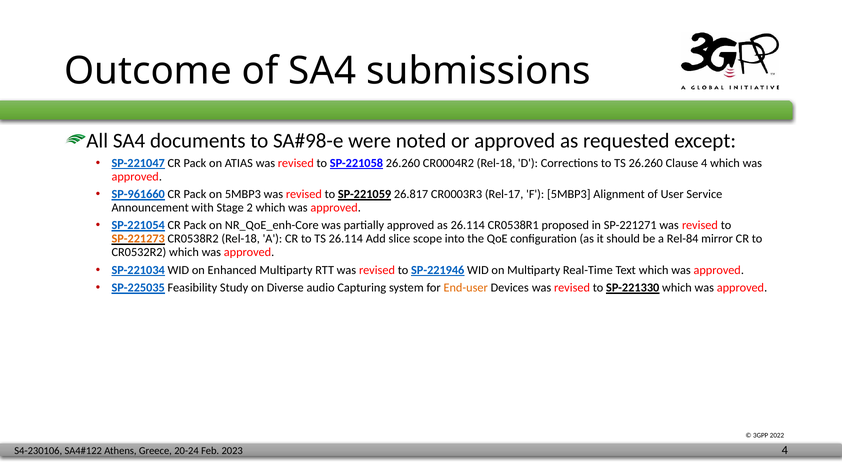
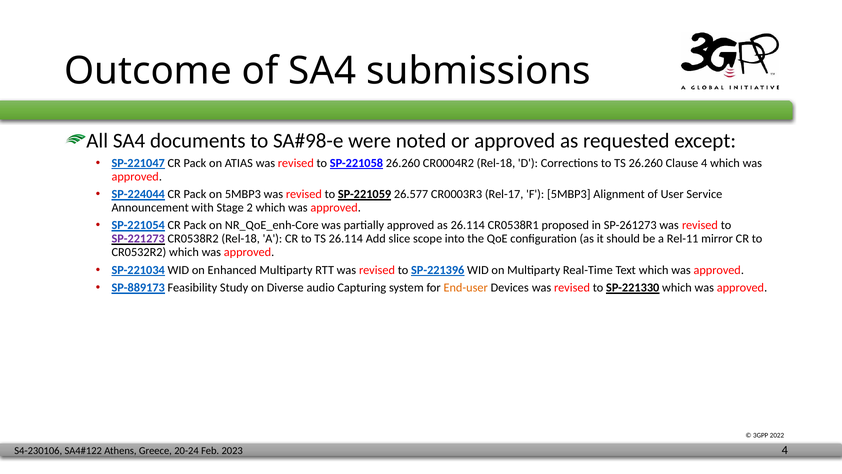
SP-961660: SP-961660 -> SP-224044
26.817: 26.817 -> 26.577
SP-221271: SP-221271 -> SP-261273
SP-221273 colour: orange -> purple
Rel-84: Rel-84 -> Rel-11
SP-221946: SP-221946 -> SP-221396
SP-225035: SP-225035 -> SP-889173
